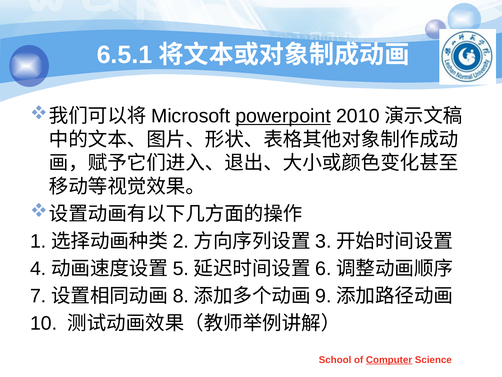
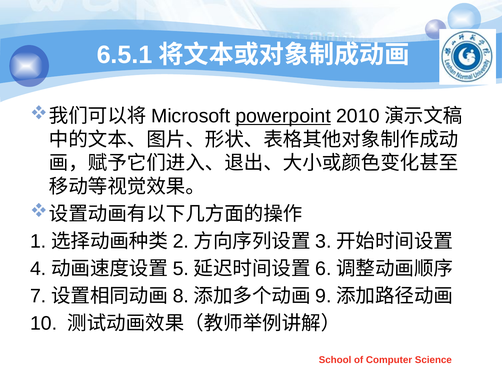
Computer underline: present -> none
